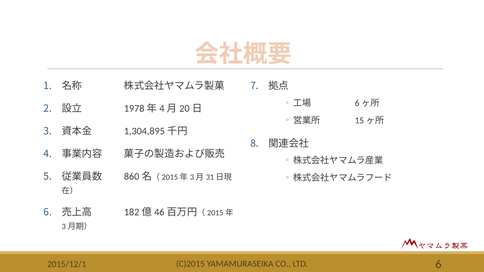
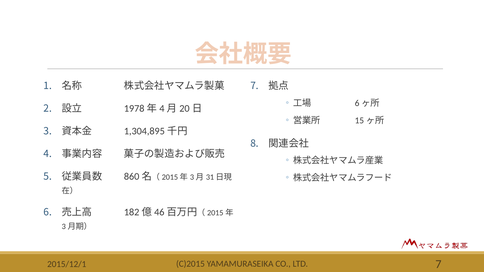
LTD 6: 6 -> 7
